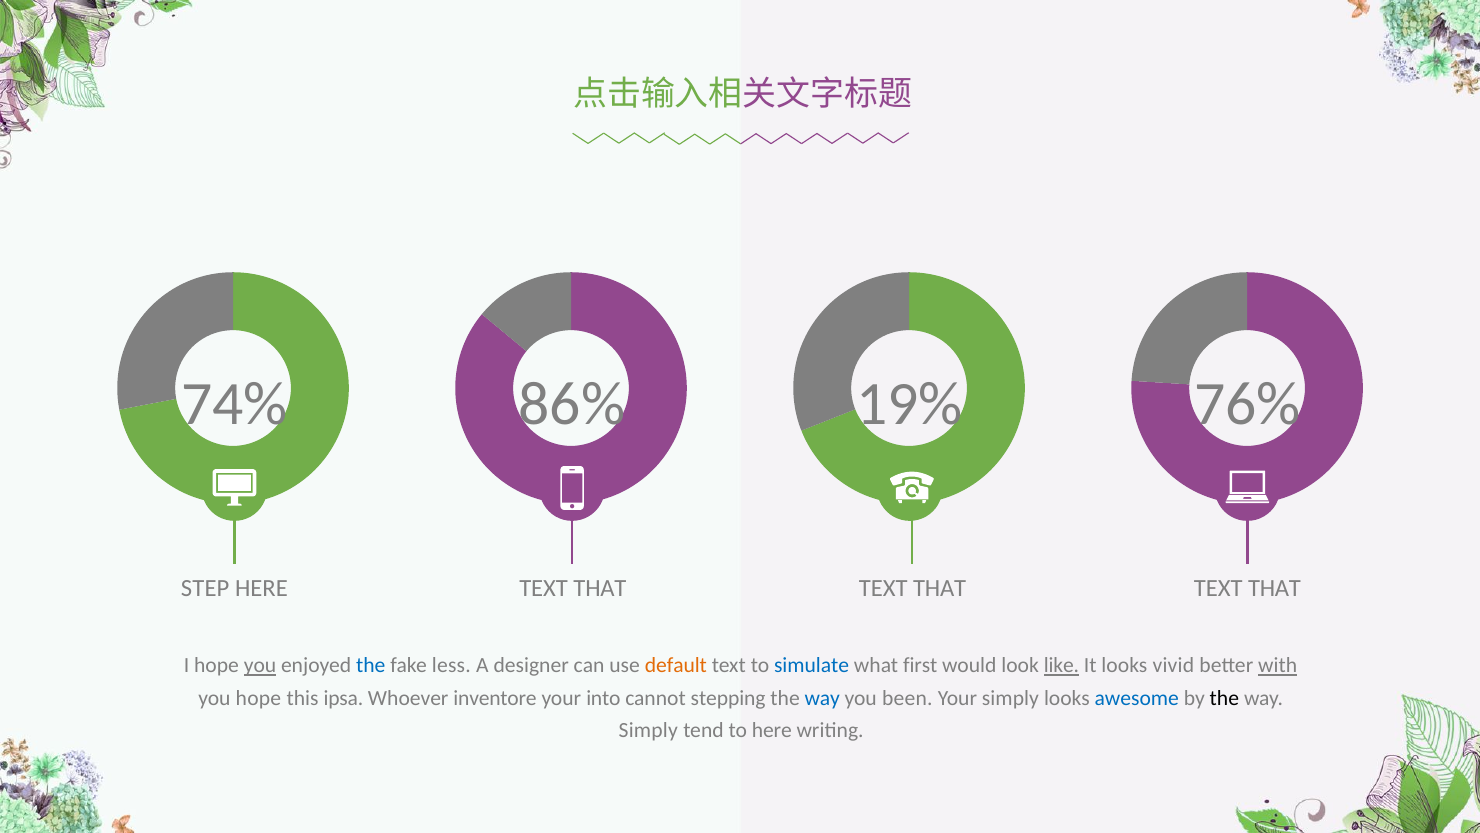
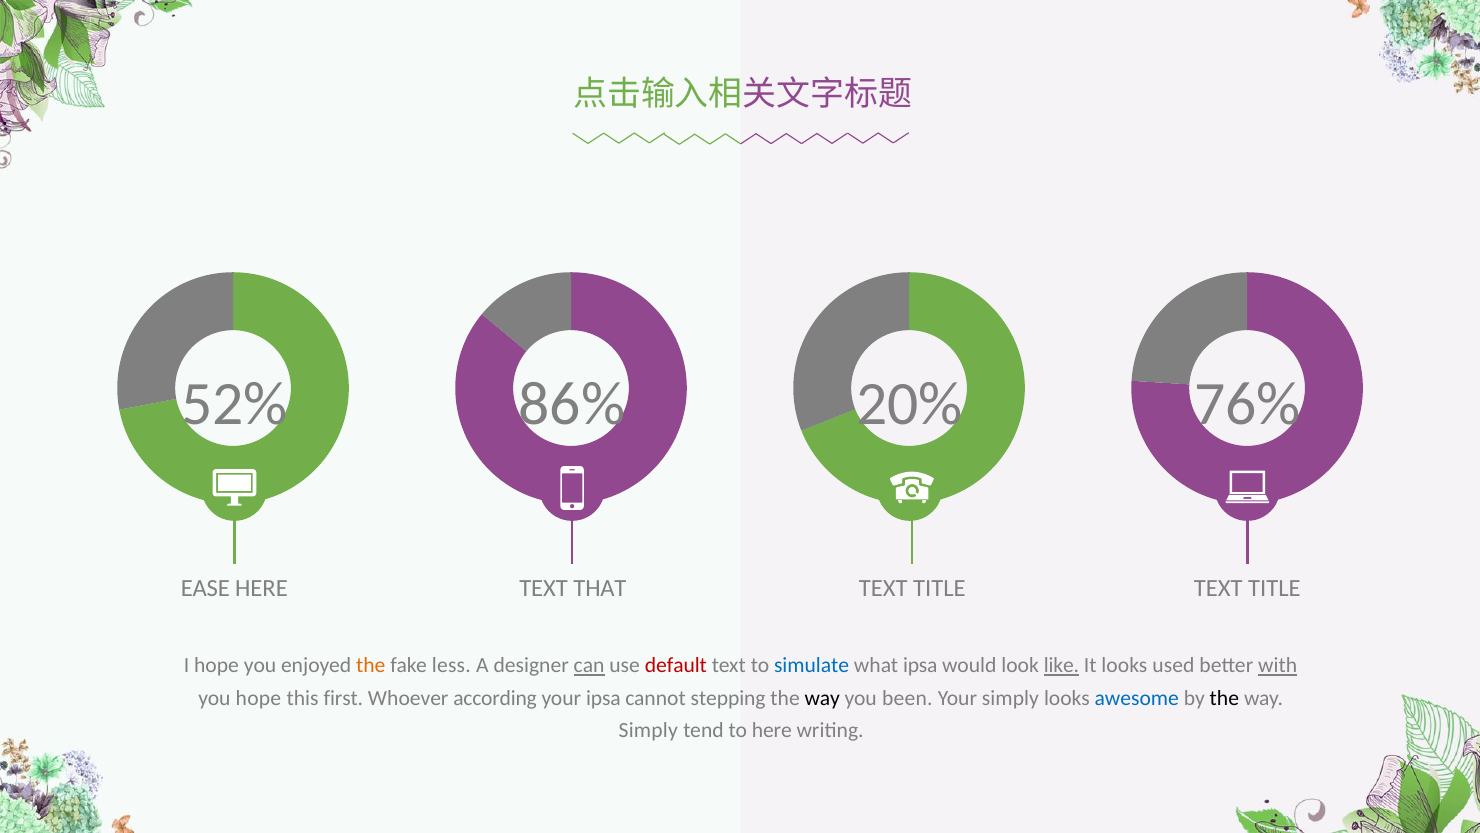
74%: 74% -> 52%
19%: 19% -> 20%
STEP: STEP -> EASE
THAT at (940, 589): THAT -> TITLE
THAT at (1275, 589): THAT -> TITLE
you at (260, 666) underline: present -> none
the at (371, 666) colour: blue -> orange
can underline: none -> present
default colour: orange -> red
what first: first -> ipsa
vivid: vivid -> used
ipsa: ipsa -> first
inventore: inventore -> according
your into: into -> ipsa
way at (822, 698) colour: blue -> black
